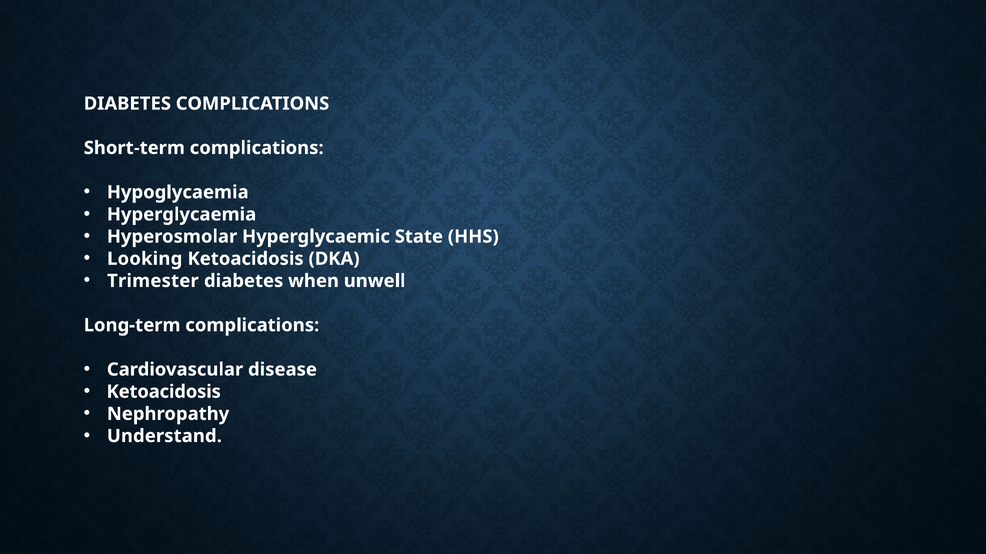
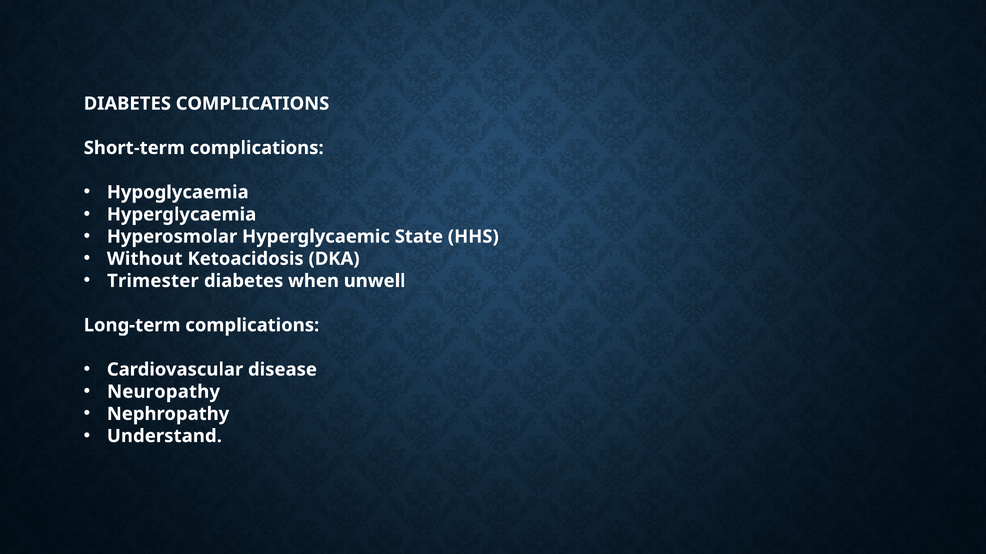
Looking: Looking -> Without
Ketoacidosis at (164, 392): Ketoacidosis -> Neuropathy
